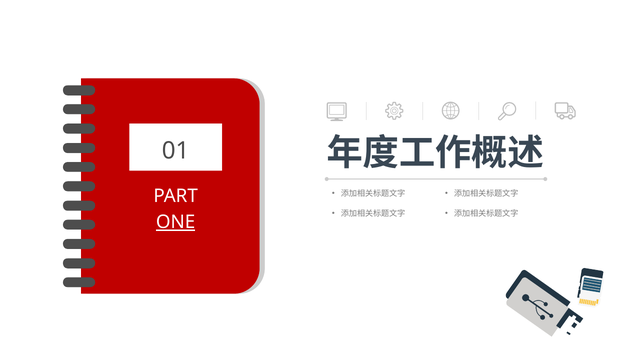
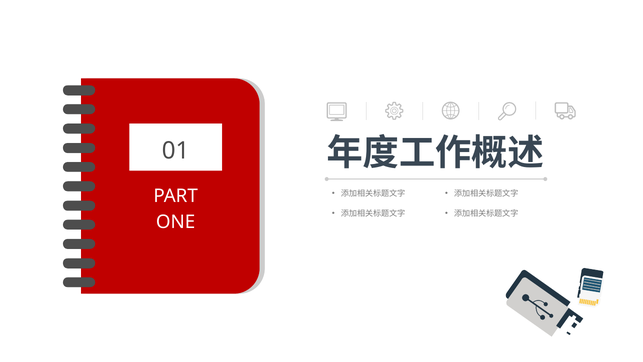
ONE underline: present -> none
